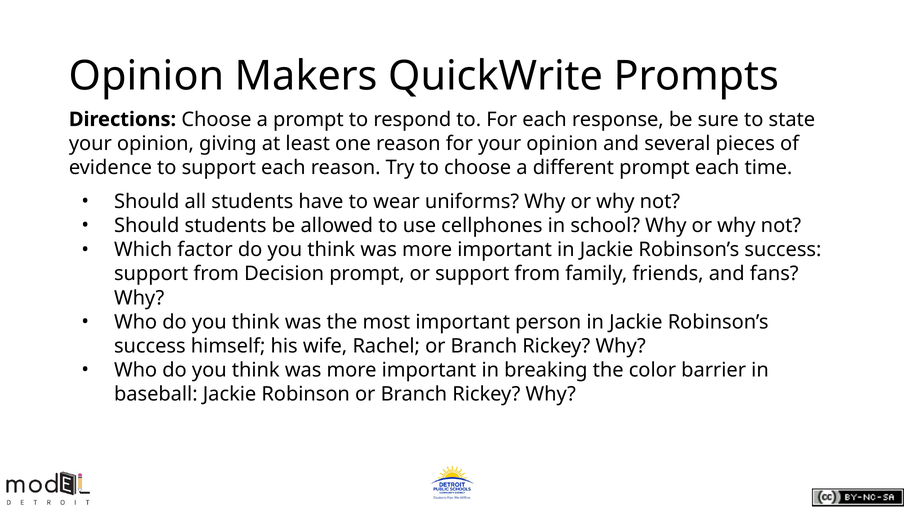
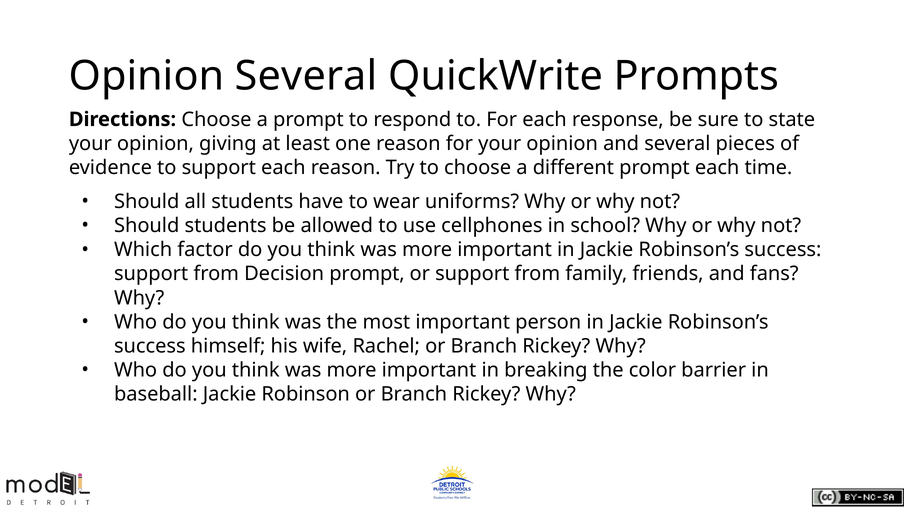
Opinion Makers: Makers -> Several
